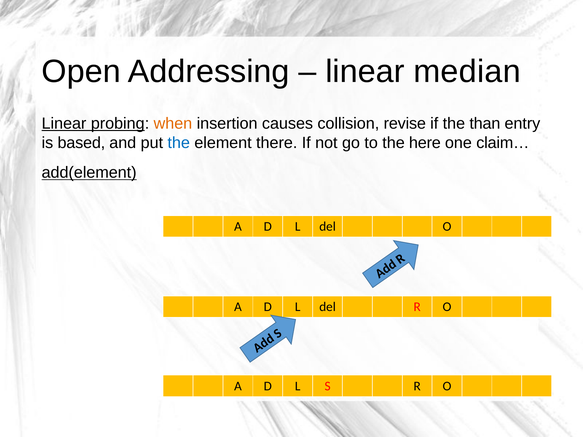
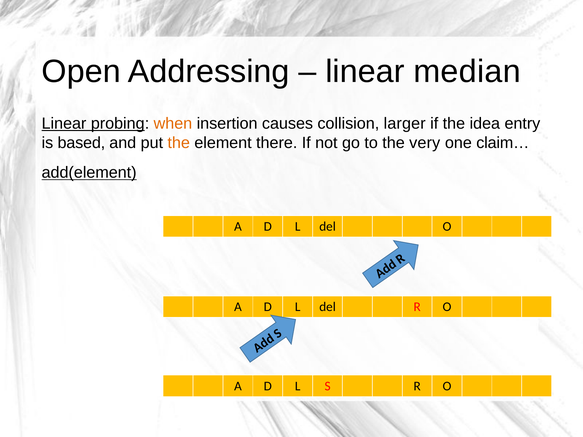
revise: revise -> larger
than: than -> idea
the at (179, 143) colour: blue -> orange
here: here -> very
